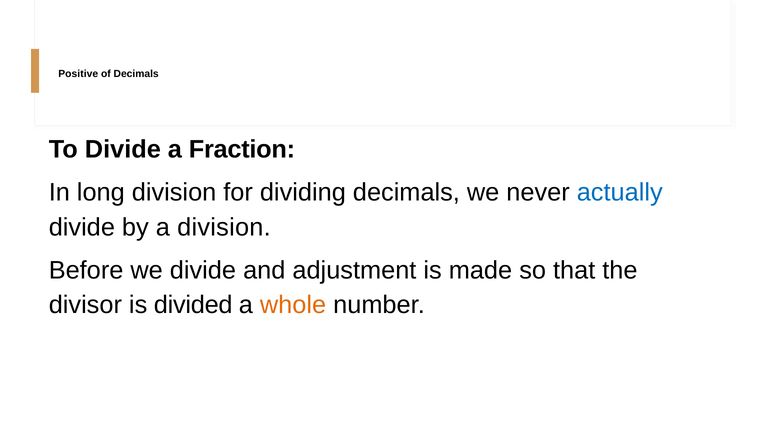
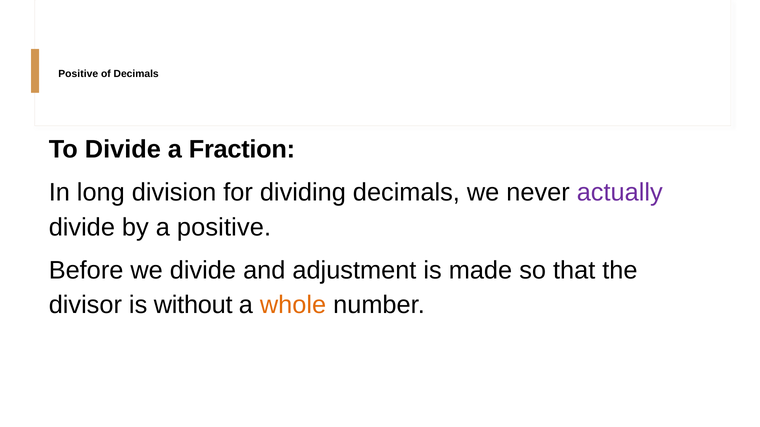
actually colour: blue -> purple
a division: division -> positive
divided: divided -> without
